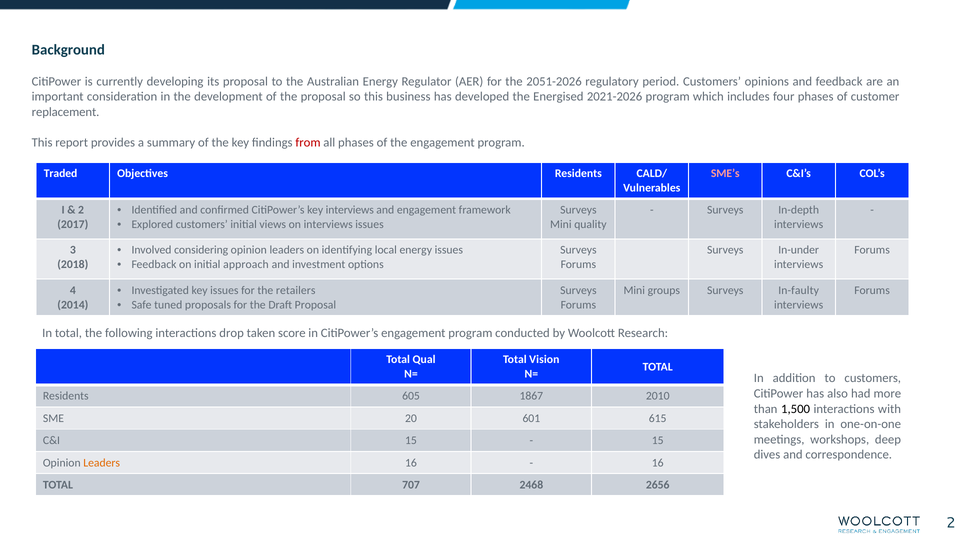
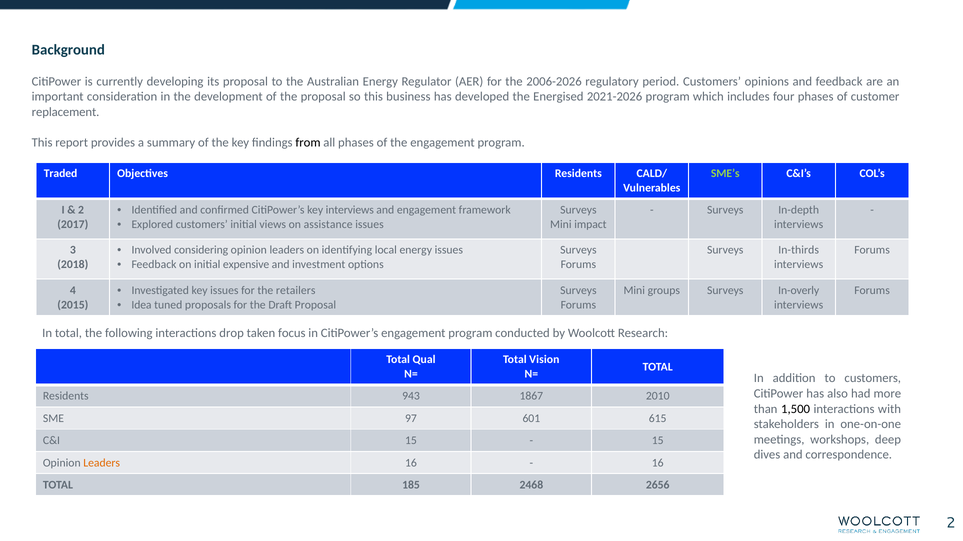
2051-2026: 2051-2026 -> 2006-2026
from colour: red -> black
SME’s colour: pink -> light green
on interviews: interviews -> assistance
quality: quality -> impact
In-under: In-under -> In-thirds
approach: approach -> expensive
In-faulty: In-faulty -> In-overly
Safe: Safe -> Idea
2014: 2014 -> 2015
score: score -> focus
605: 605 -> 943
20: 20 -> 97
707: 707 -> 185
